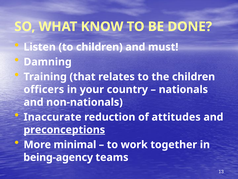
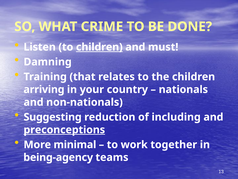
KNOW: KNOW -> CRIME
children at (99, 47) underline: none -> present
officers: officers -> arriving
Inaccurate: Inaccurate -> Suggesting
attitudes: attitudes -> including
